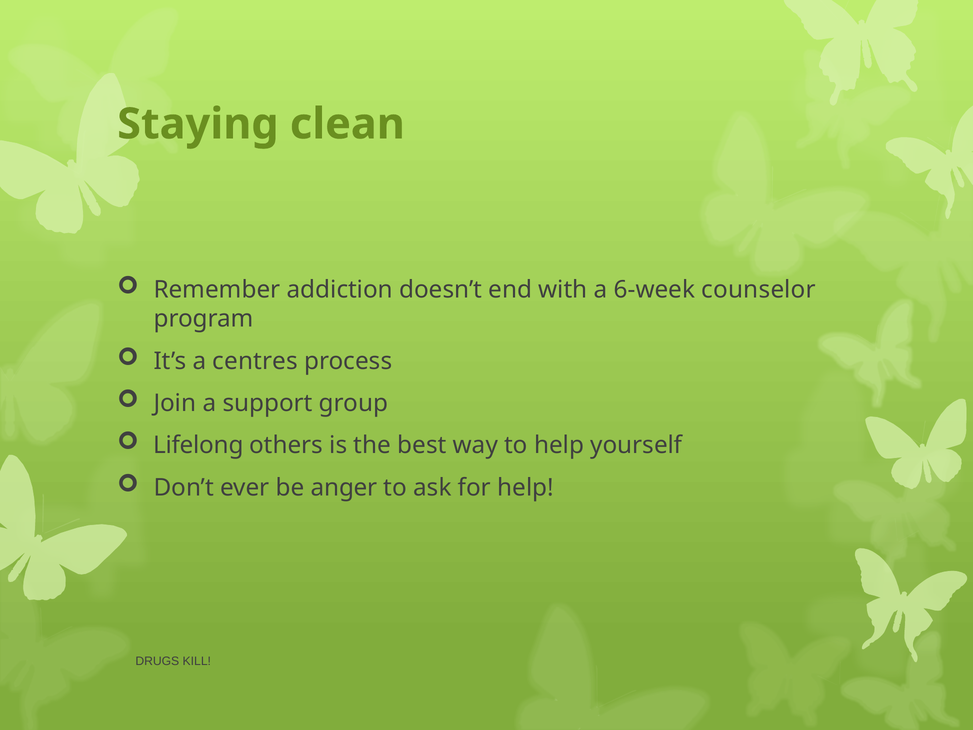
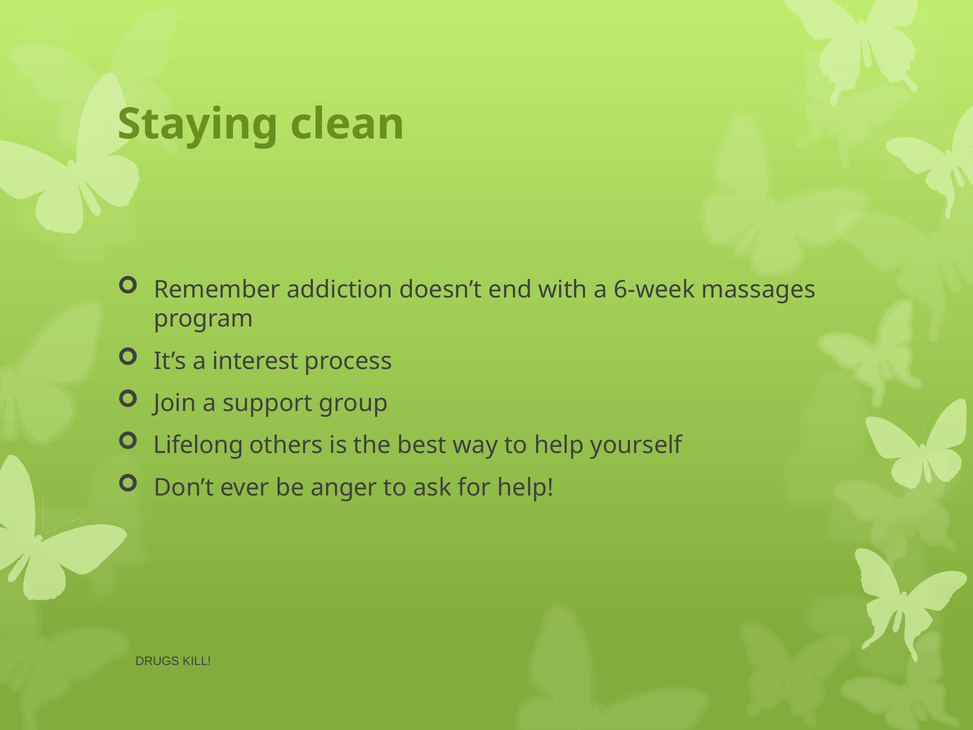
counselor: counselor -> massages
centres: centres -> interest
